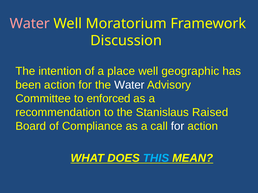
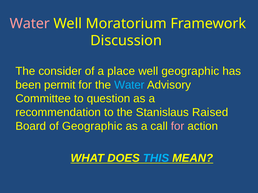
intention: intention -> consider
been action: action -> permit
Water at (129, 85) colour: white -> light blue
enforced: enforced -> question
of Compliance: Compliance -> Geographic
for at (178, 126) colour: white -> pink
